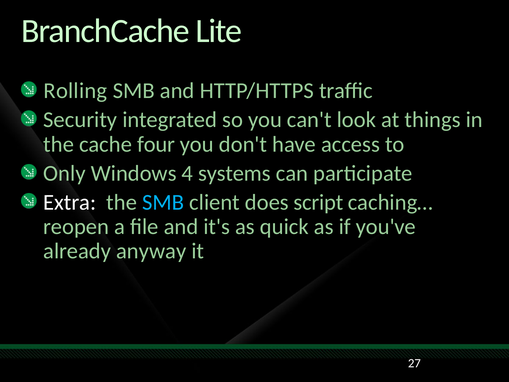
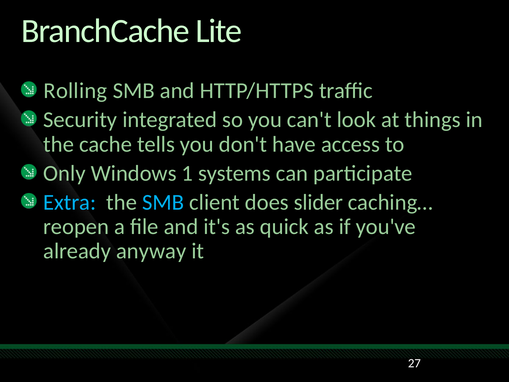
four: four -> tells
4: 4 -> 1
Extra colour: white -> light blue
script: script -> slider
